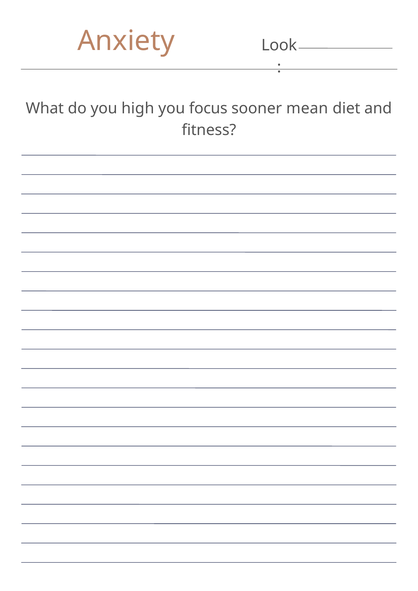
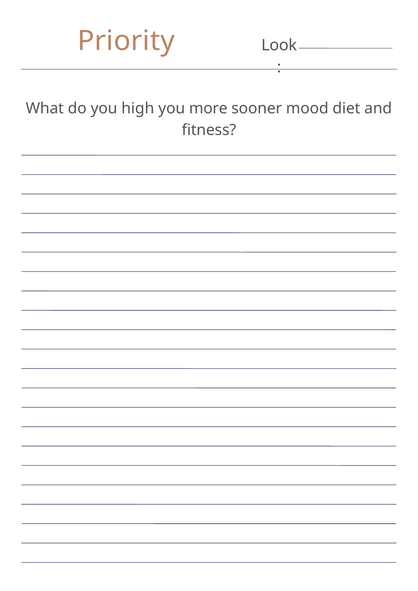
Anxiety: Anxiety -> Priority
focus: focus -> more
mean: mean -> mood
